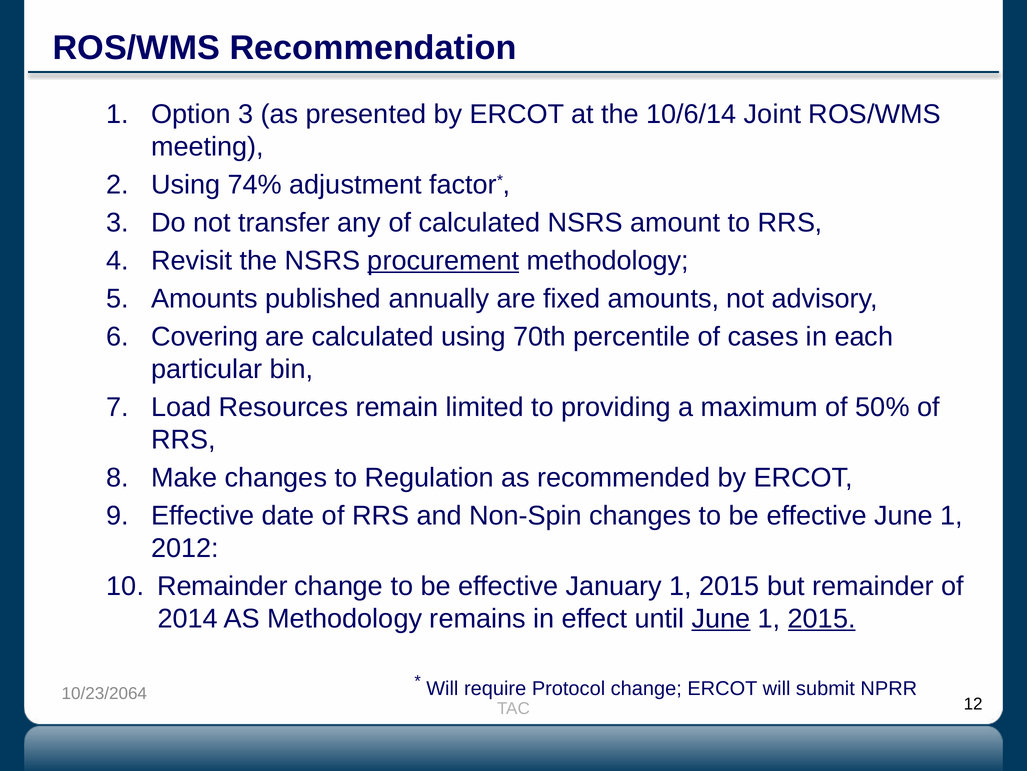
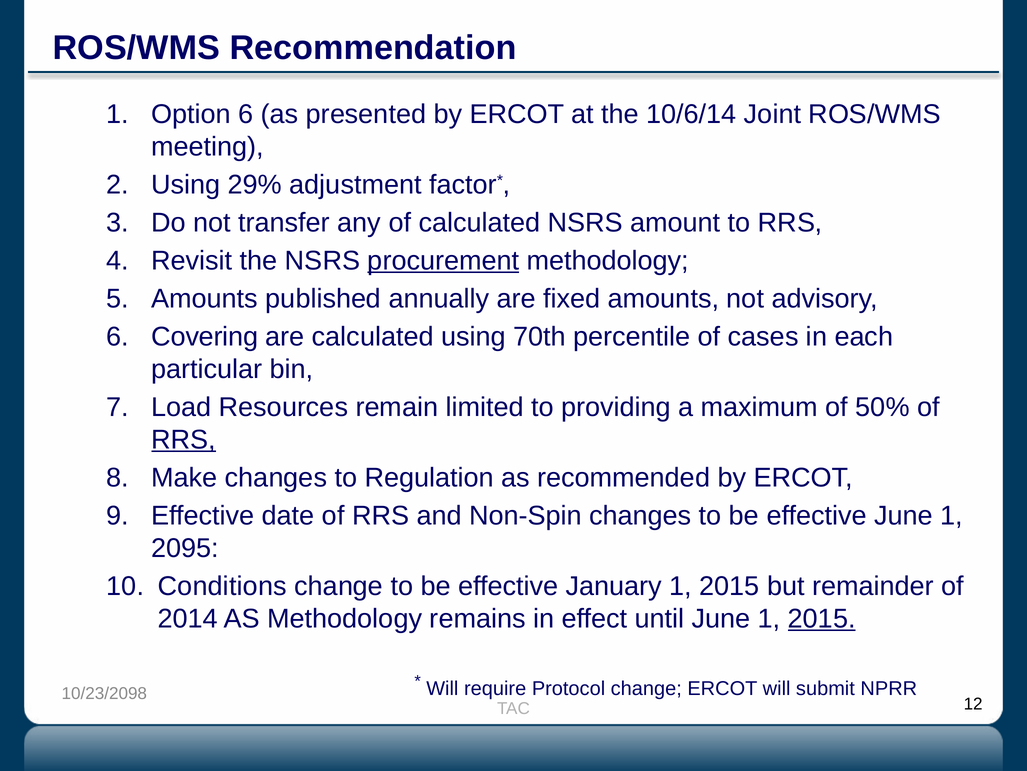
Option 3: 3 -> 6
74%: 74% -> 29%
RRS at (184, 439) underline: none -> present
2012: 2012 -> 2095
Remainder at (222, 586): Remainder -> Conditions
June at (721, 618) underline: present -> none
10/23/2064: 10/23/2064 -> 10/23/2098
